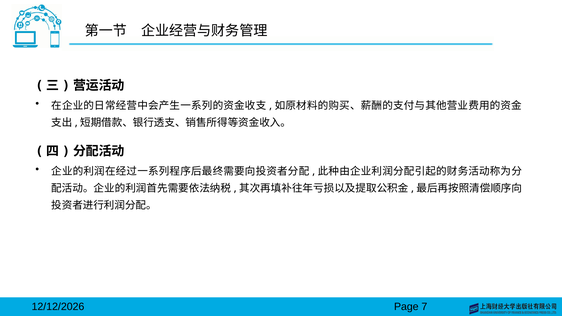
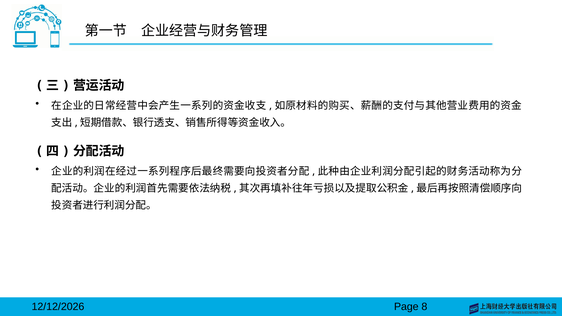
7: 7 -> 8
